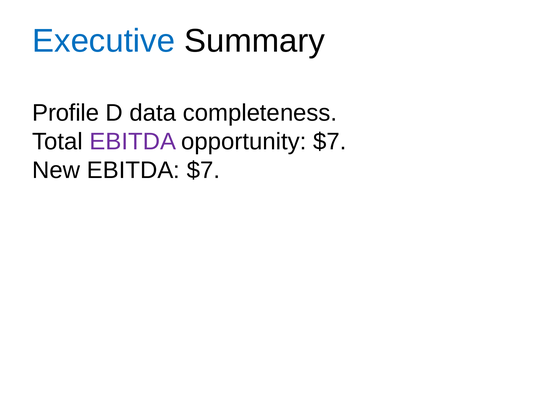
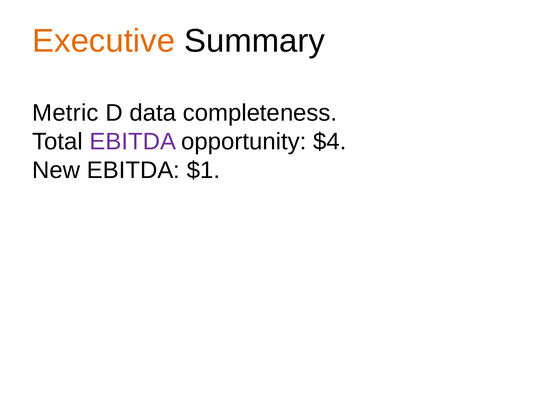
Executive colour: blue -> orange
Profile: Profile -> Metric
opportunity $7: $7 -> $4
EBITDA $7: $7 -> $1
